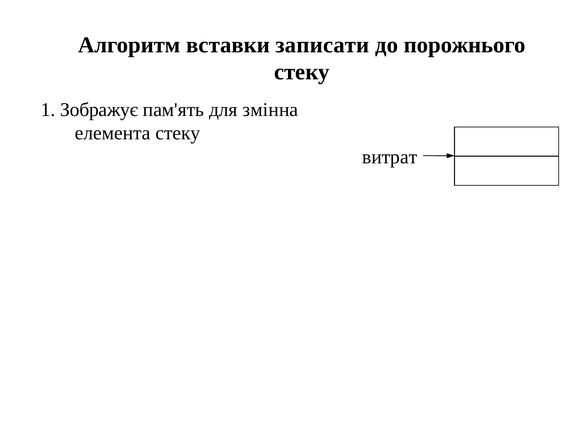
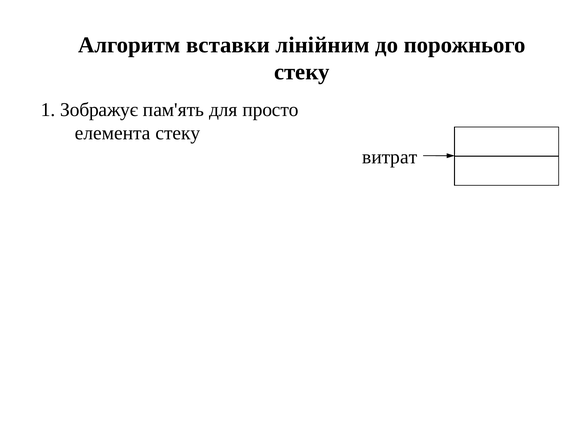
записати: записати -> лінійним
змінна: змінна -> просто
